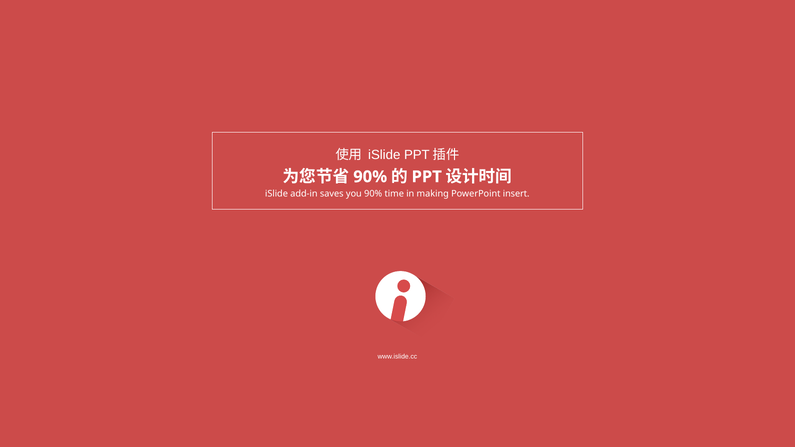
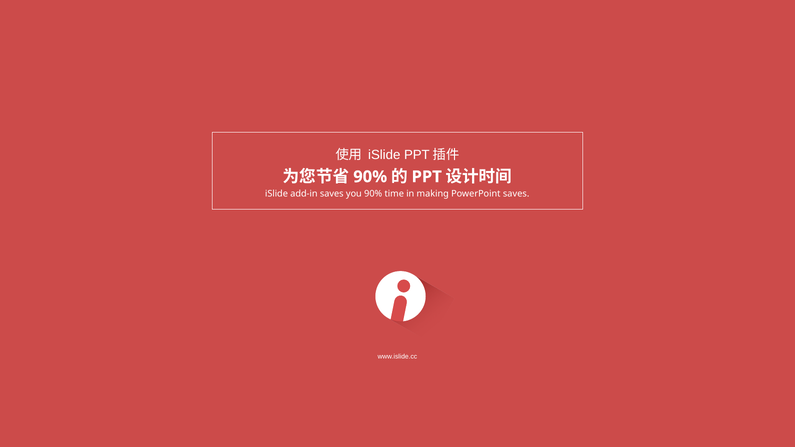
PowerPoint insert: insert -> saves
